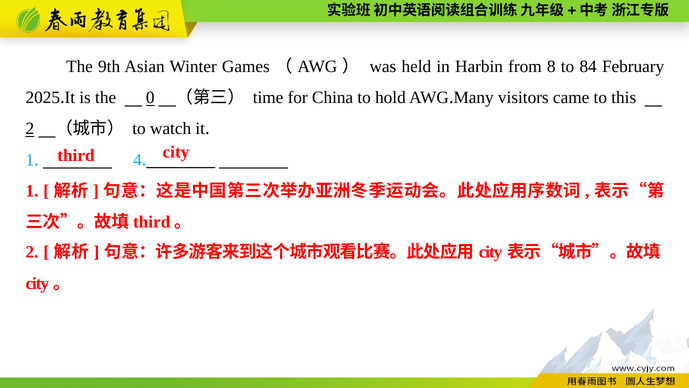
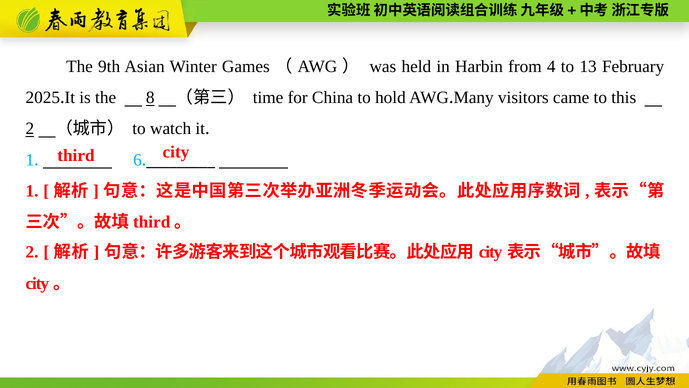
8: 8 -> 4
84: 84 -> 13
0: 0 -> 8
4: 4 -> 6
